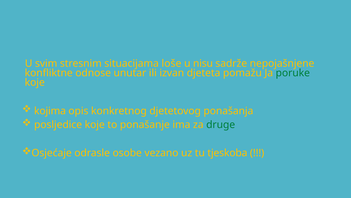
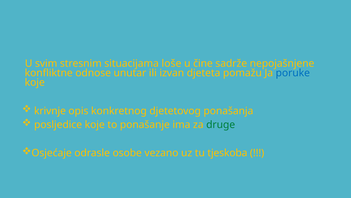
nisu: nisu -> čine
poruke colour: green -> blue
kojima: kojima -> krivnje
